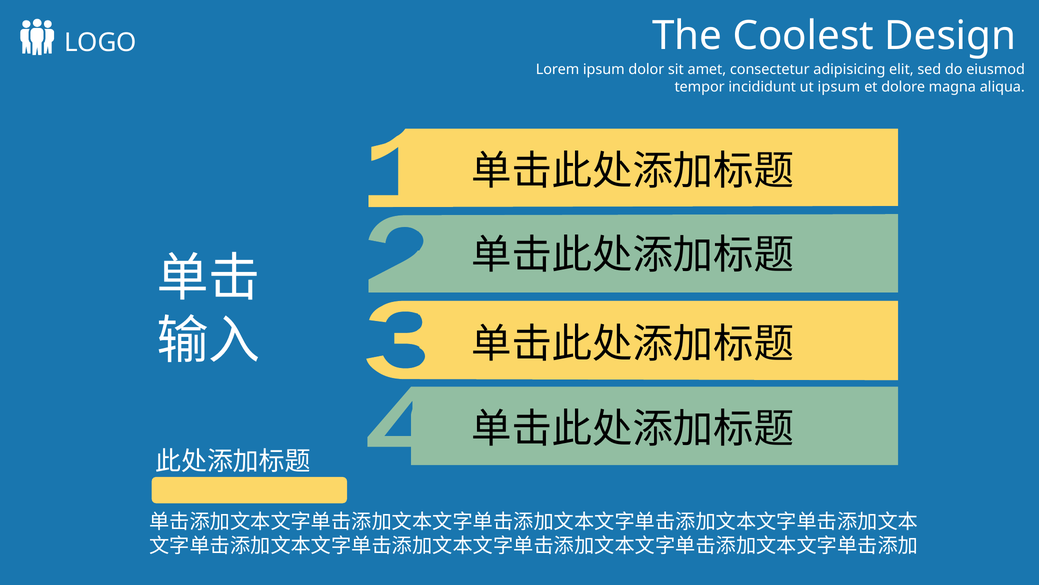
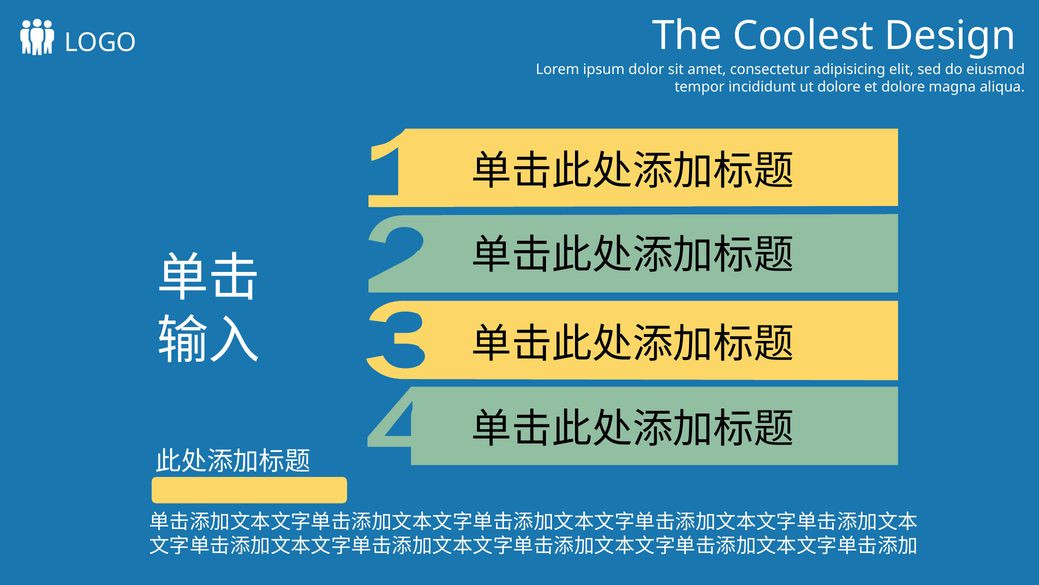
ut ipsum: ipsum -> dolore
